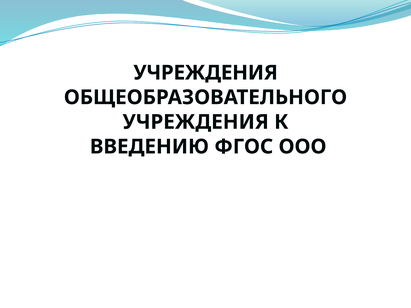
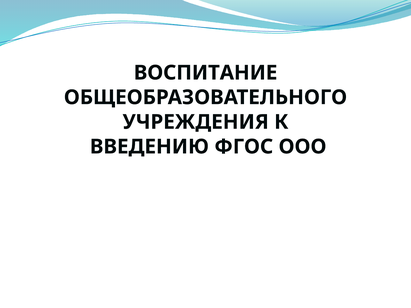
УЧРЕЖДЕНИЯ at (206, 73): УЧРЕЖДЕНИЯ -> ВОСПИТАНИЕ
